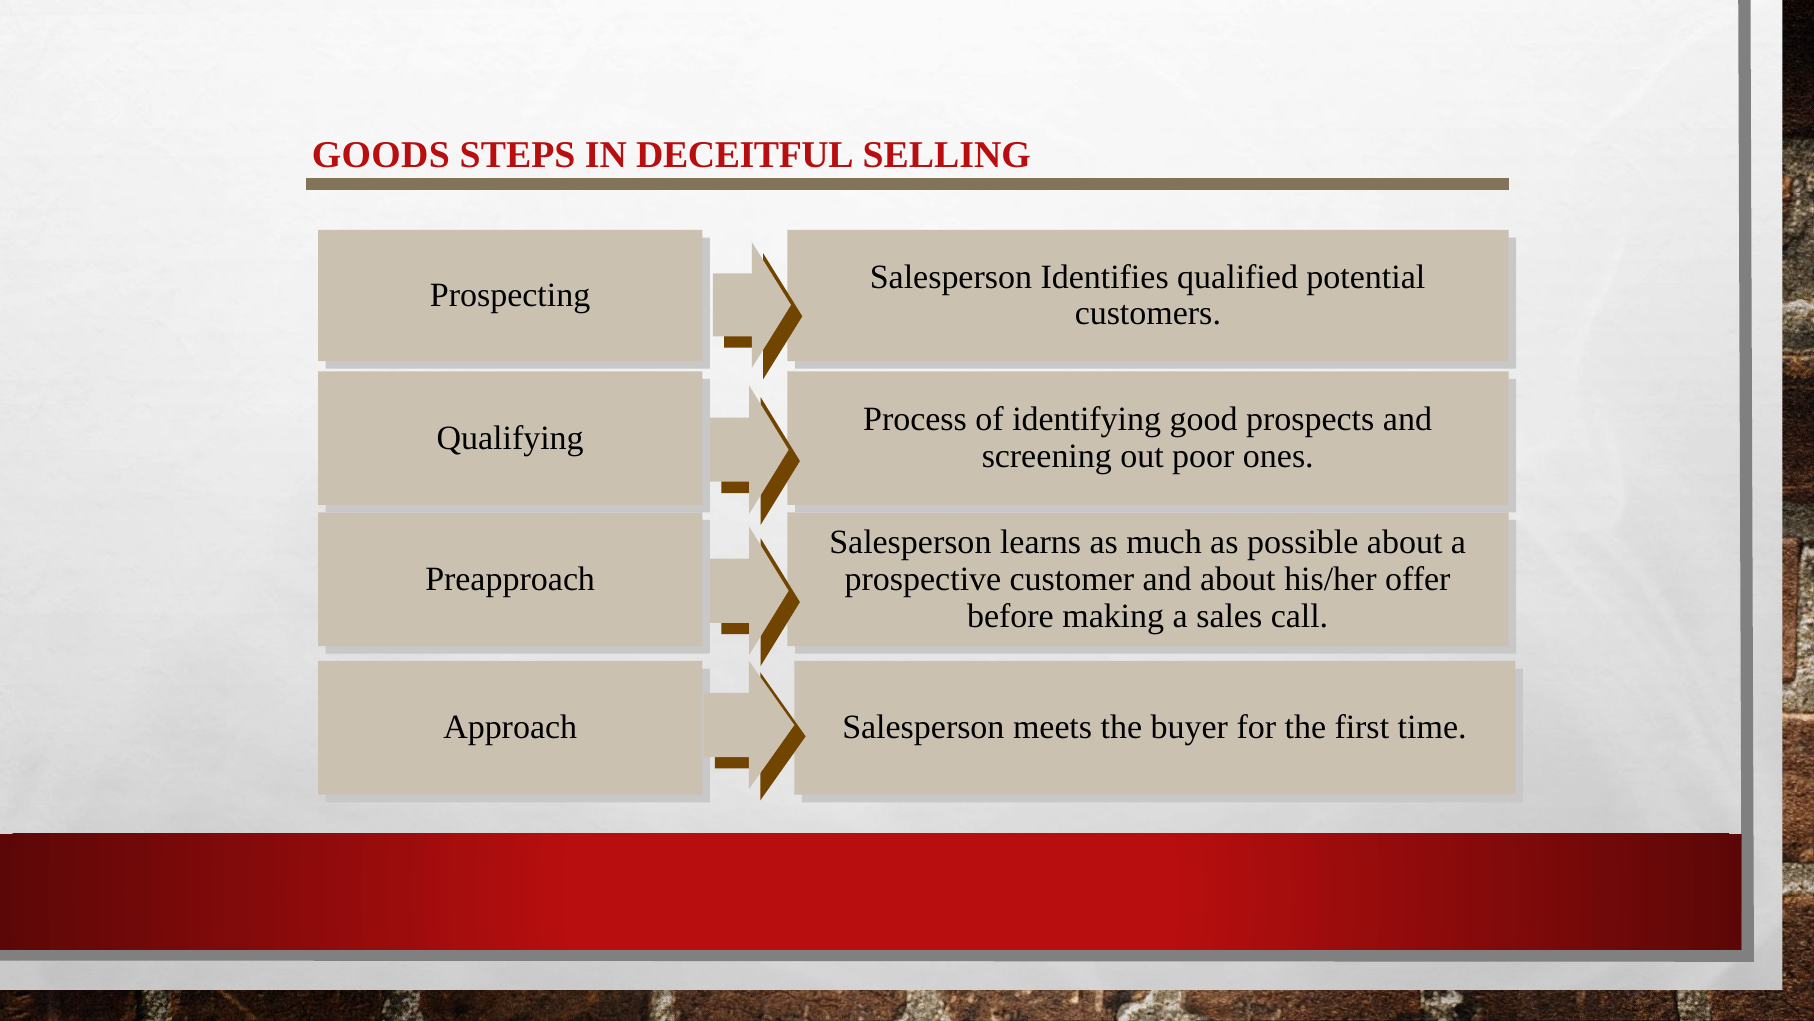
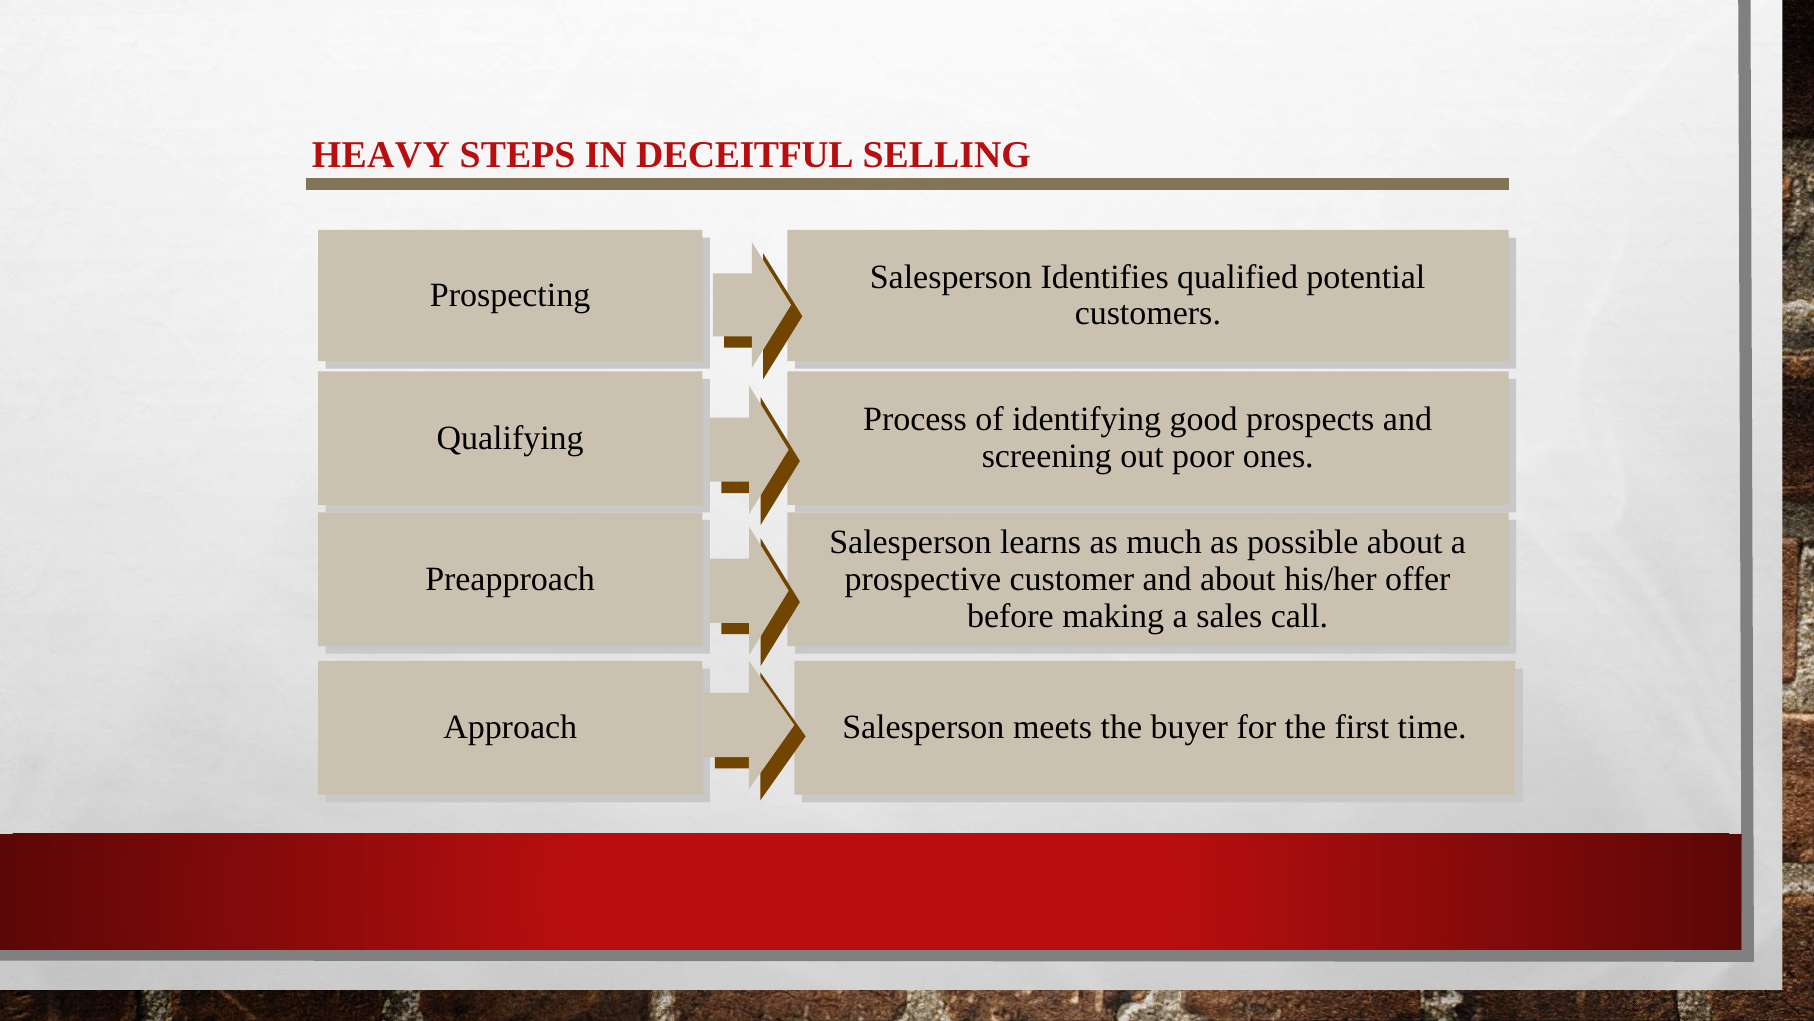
GOODS: GOODS -> HEAVY
